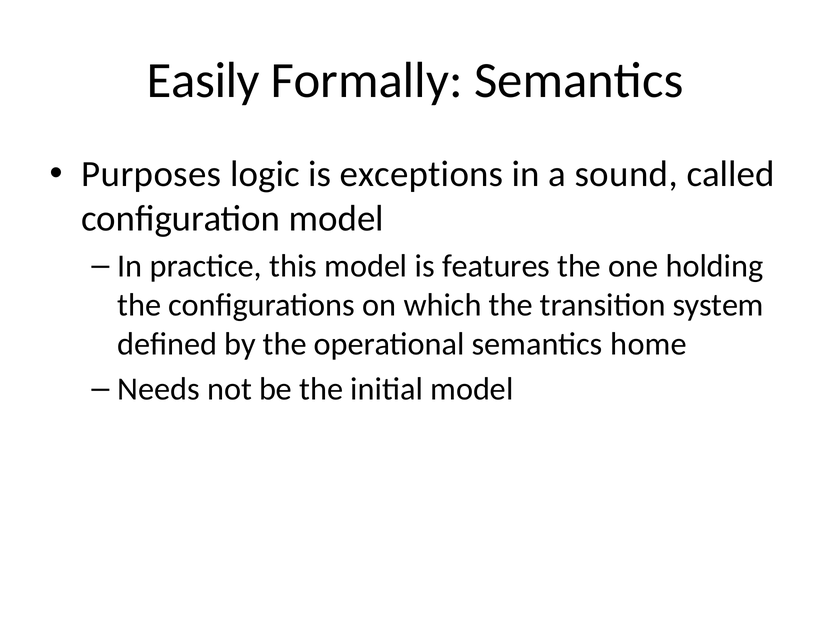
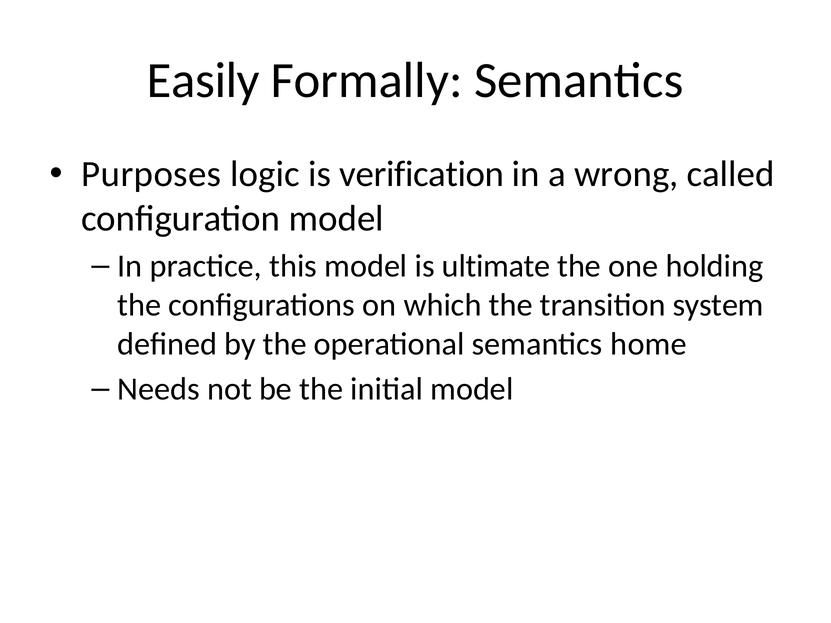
exceptions: exceptions -> verification
sound: sound -> wrong
features: features -> ultimate
